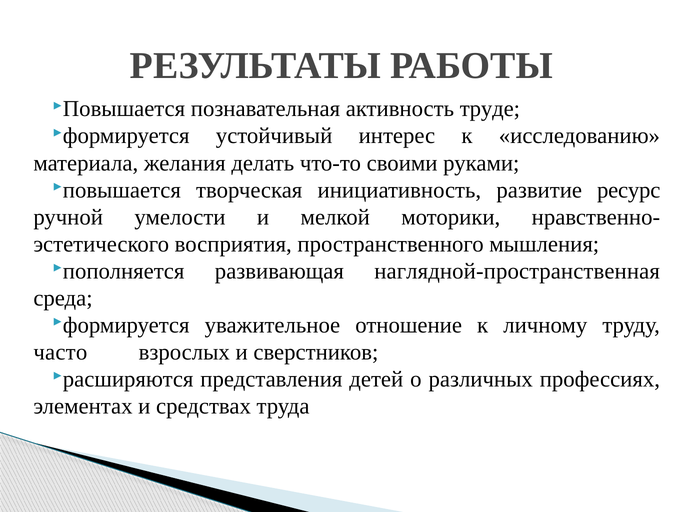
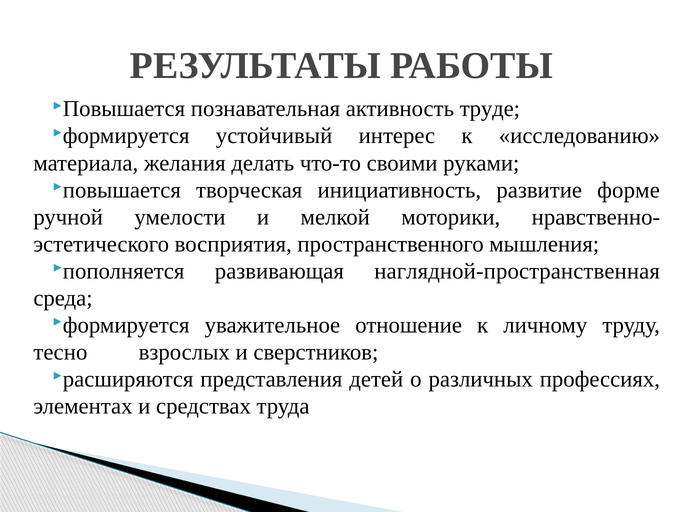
ресурс: ресурс -> форме
часто: часто -> тесно
